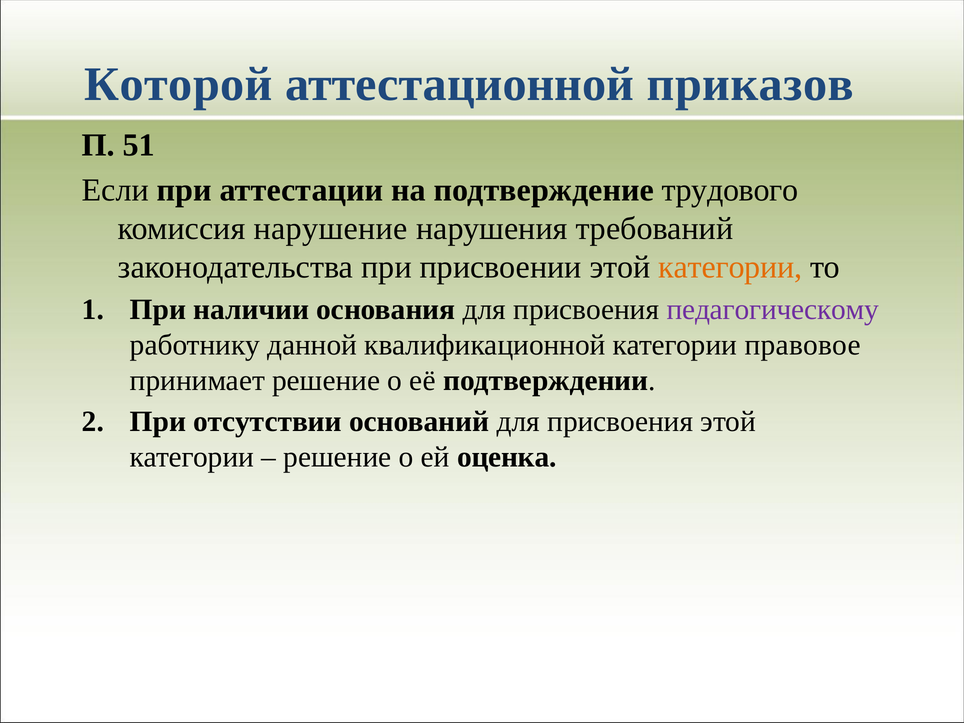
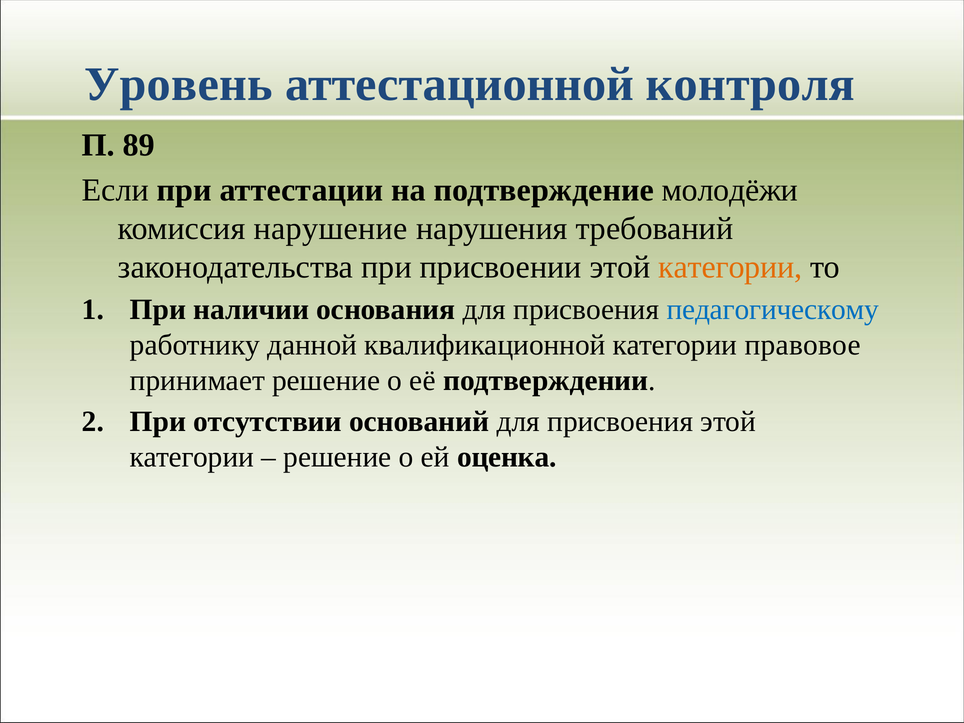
Которой: Которой -> Уровень
приказов: приказов -> контроля
51: 51 -> 89
трудового: трудового -> молодёжи
педагогическому colour: purple -> blue
